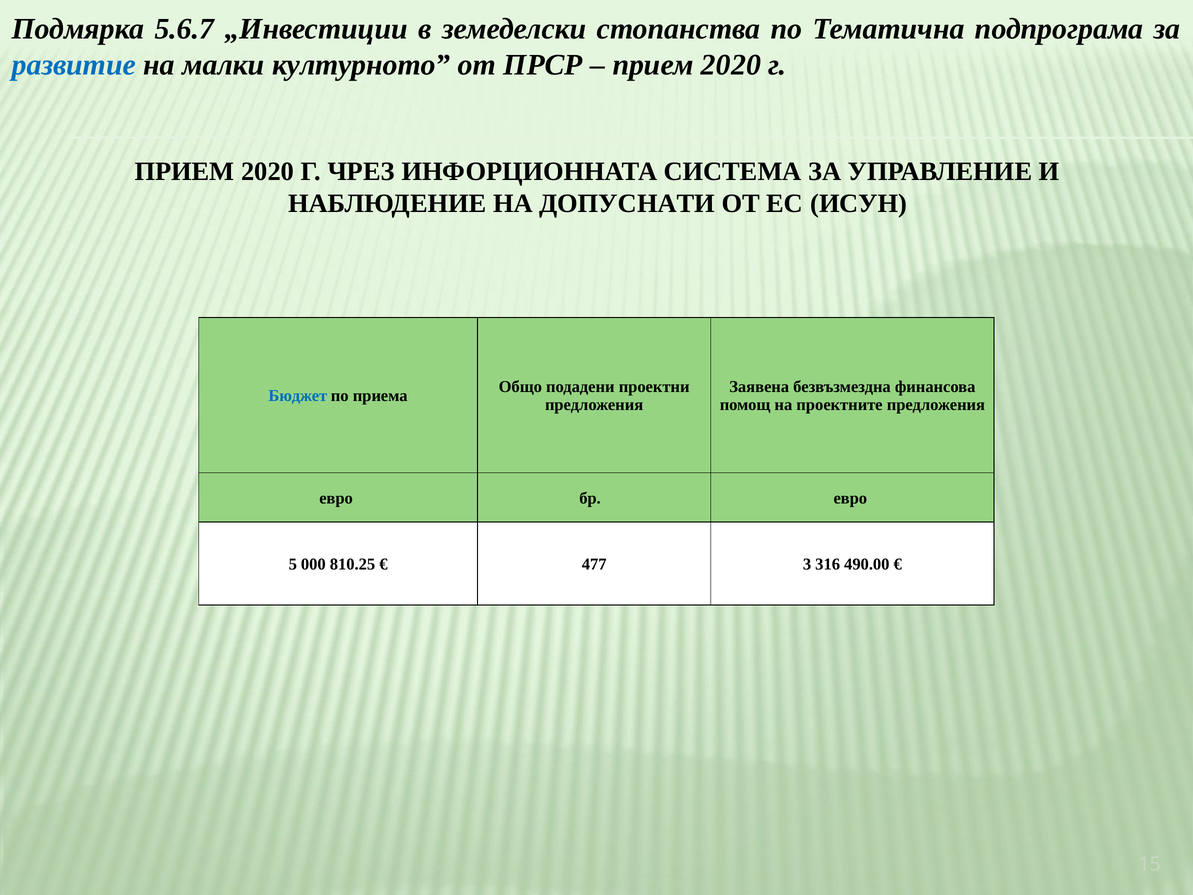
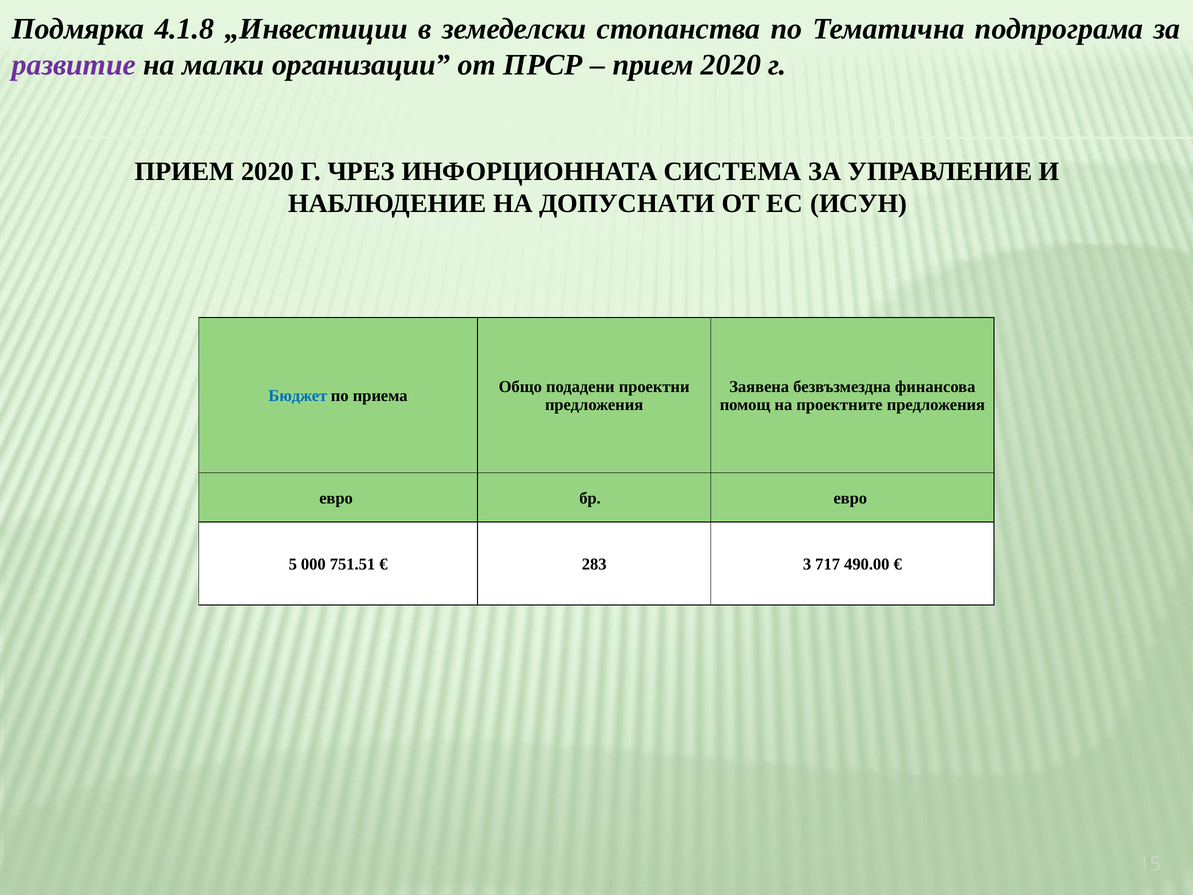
5.6.7: 5.6.7 -> 4.1.8
развитие colour: blue -> purple
културното: културното -> организации
810.25: 810.25 -> 751.51
477: 477 -> 283
316: 316 -> 717
